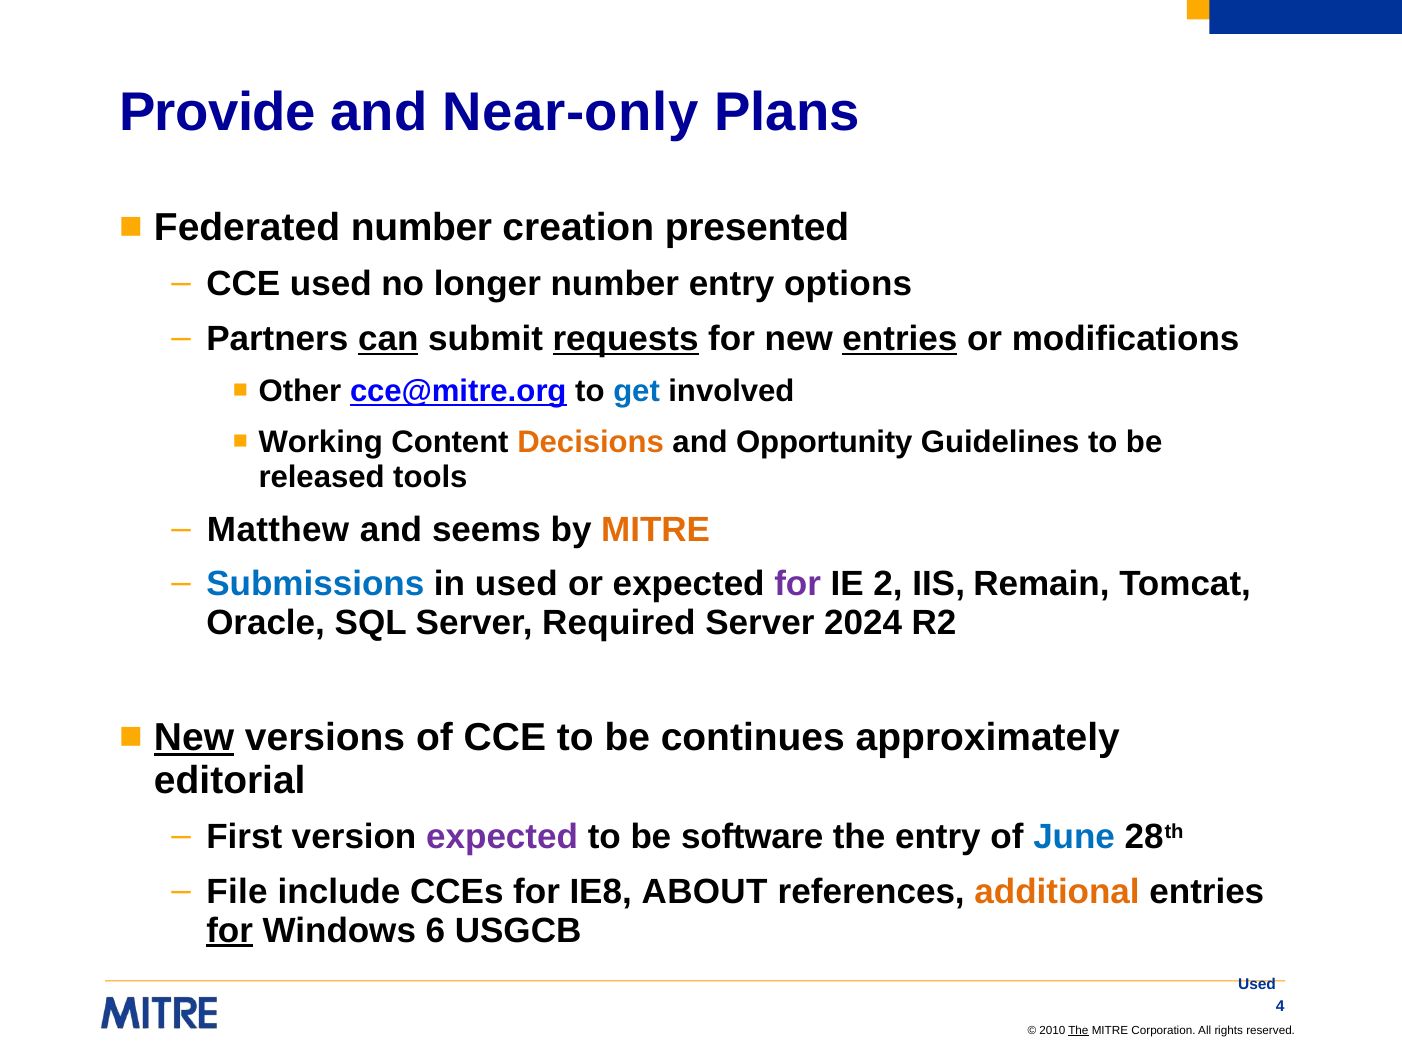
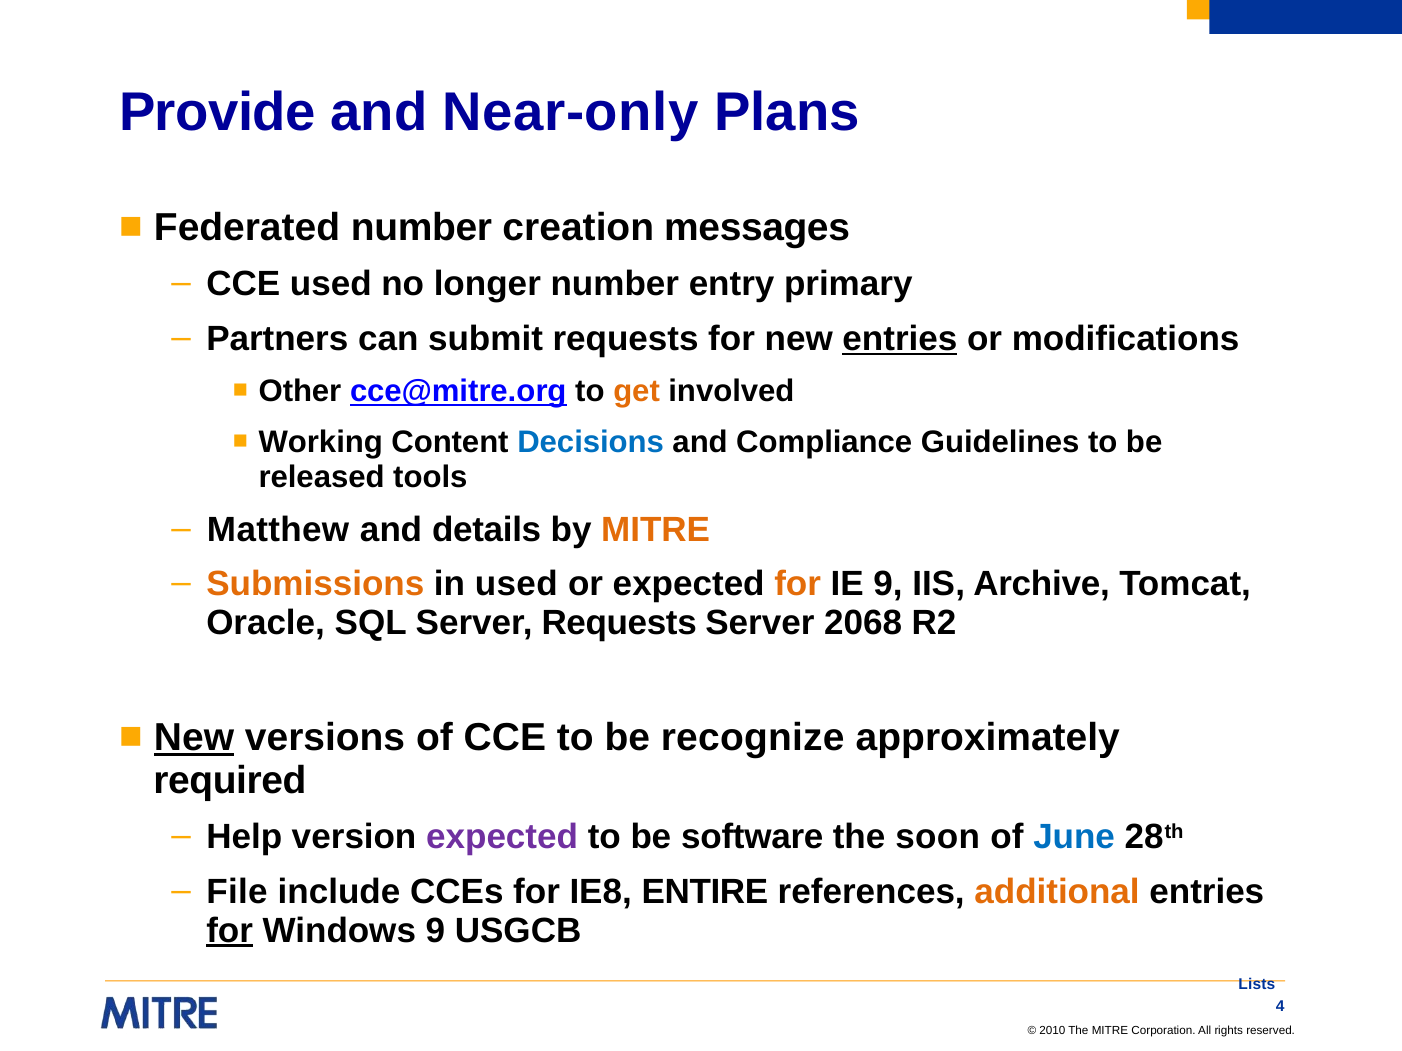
presented: presented -> messages
options: options -> primary
can underline: present -> none
requests at (626, 339) underline: present -> none
get colour: blue -> orange
Decisions colour: orange -> blue
Opportunity: Opportunity -> Compliance
seems: seems -> details
Submissions colour: blue -> orange
for at (798, 584) colour: purple -> orange
IE 2: 2 -> 9
Remain: Remain -> Archive
Server Required: Required -> Requests
2024: 2024 -> 2068
continues: continues -> recognize
editorial: editorial -> required
First: First -> Help
the entry: entry -> soon
ABOUT: ABOUT -> ENTIRE
Windows 6: 6 -> 9
Used at (1257, 985): Used -> Lists
The at (1078, 1031) underline: present -> none
